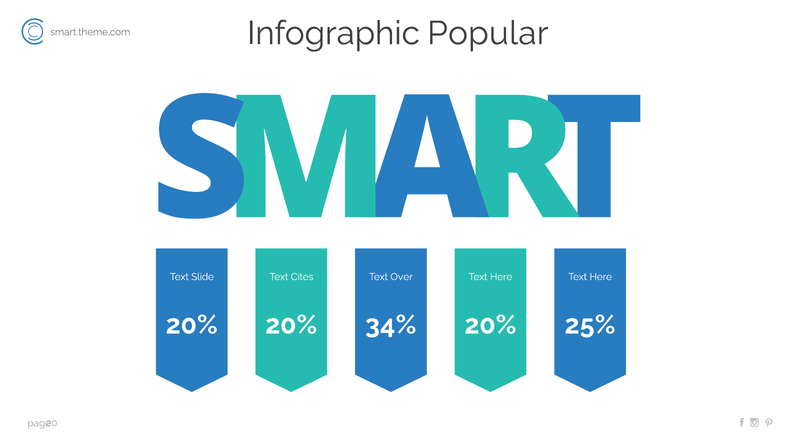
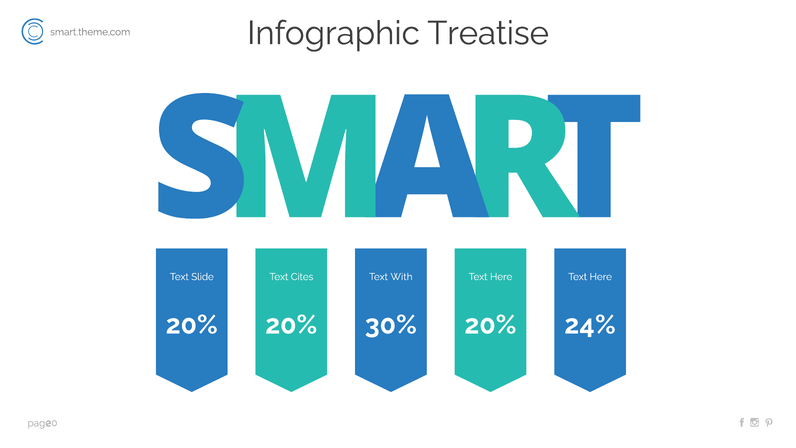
Popular: Popular -> Treatise
Over: Over -> With
34%: 34% -> 30%
25%: 25% -> 24%
